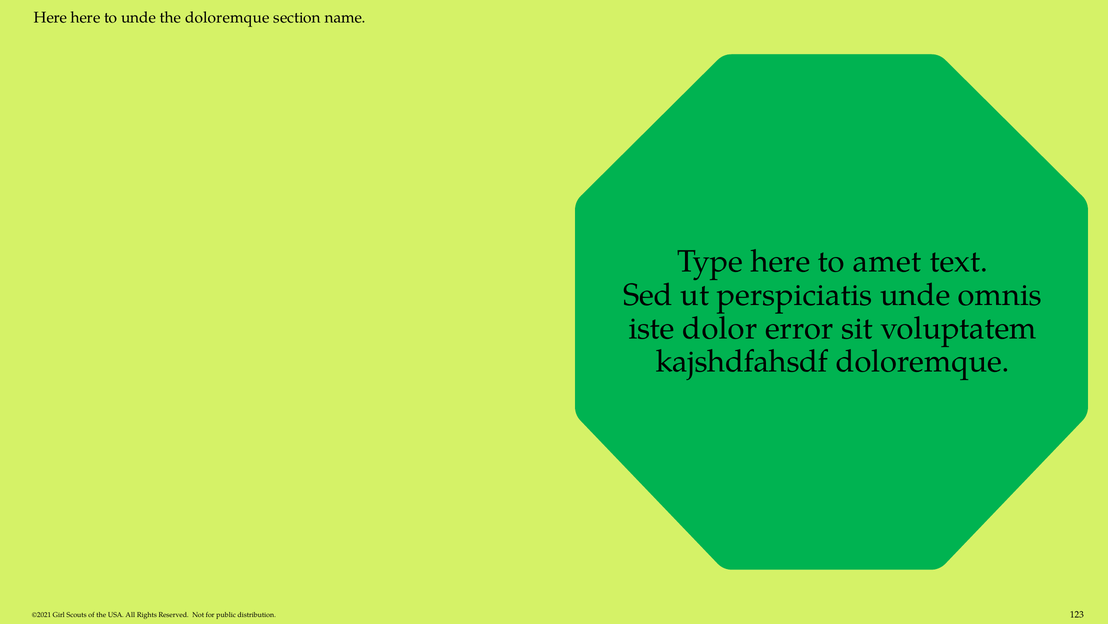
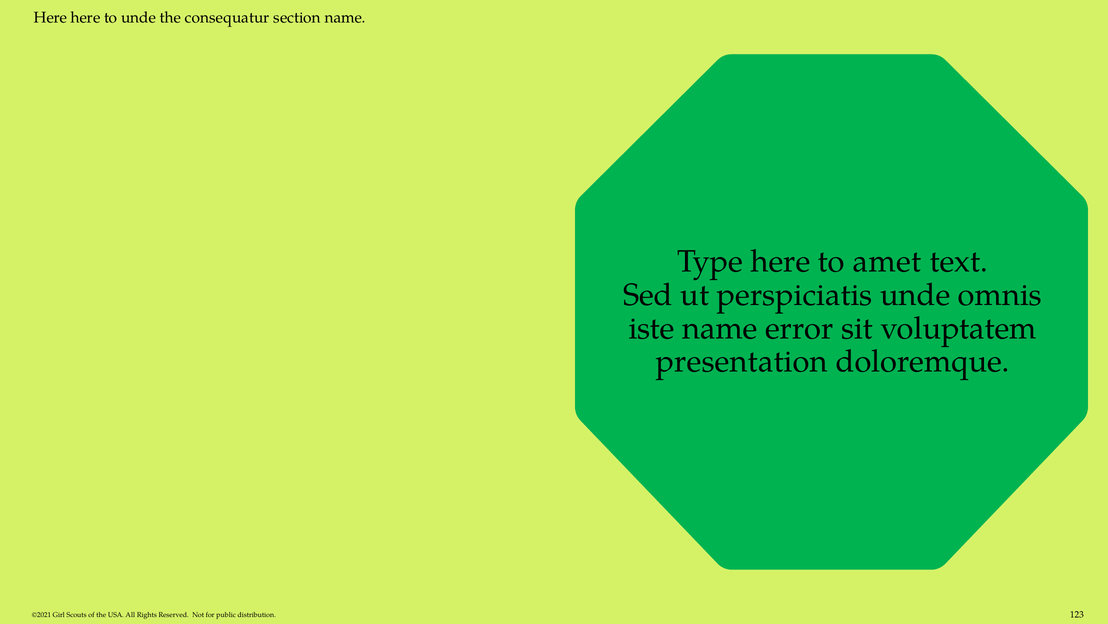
the doloremque: doloremque -> consequatur
iste dolor: dolor -> name
kajshdfahsdf: kajshdfahsdf -> presentation
